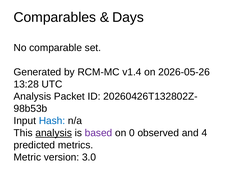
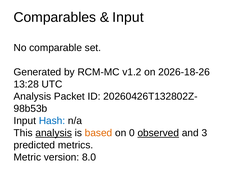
Days at (128, 17): Days -> Input
v1.4: v1.4 -> v1.2
2026-05-26: 2026-05-26 -> 2026-18-26
based colour: purple -> orange
observed underline: none -> present
4: 4 -> 3
3.0: 3.0 -> 8.0
